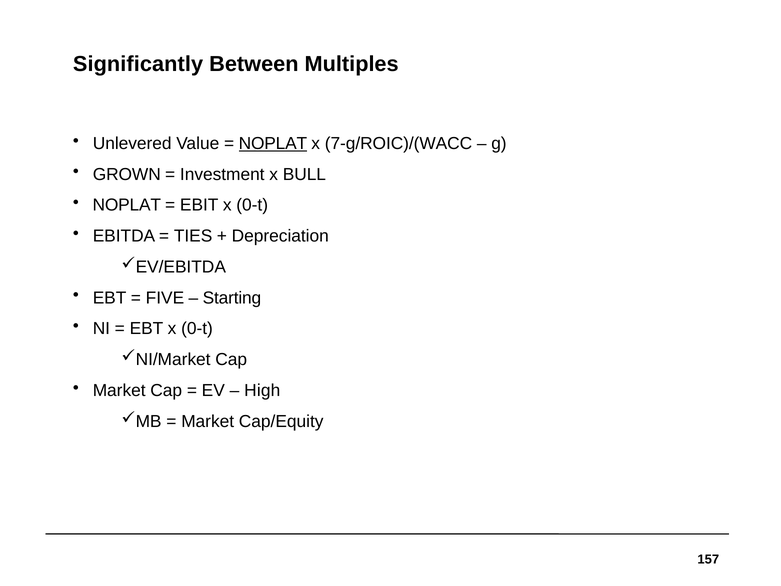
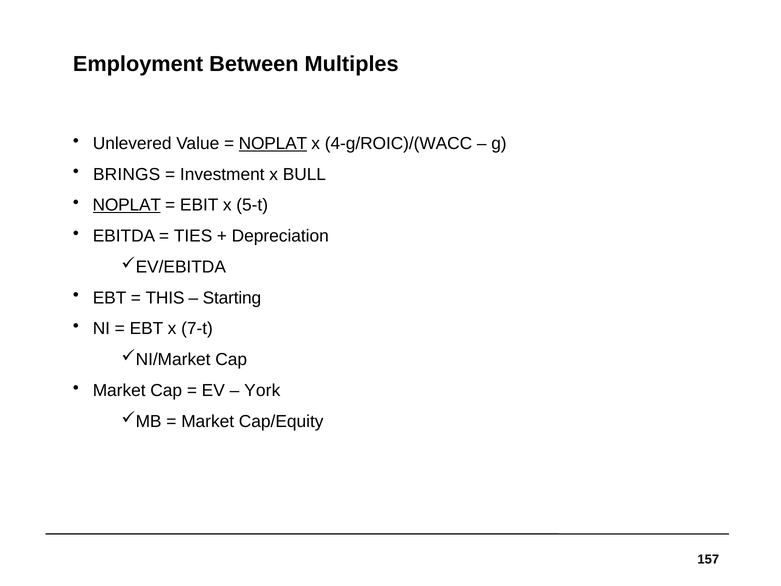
Significantly: Significantly -> Employment
7-g/ROIC)/(WACC: 7-g/ROIC)/(WACC -> 4-g/ROIC)/(WACC
GROWN: GROWN -> BRINGS
NOPLAT at (127, 205) underline: none -> present
EBIT x 0-t: 0-t -> 5-t
FIVE: FIVE -> THIS
EBT x 0-t: 0-t -> 7-t
High: High -> York
